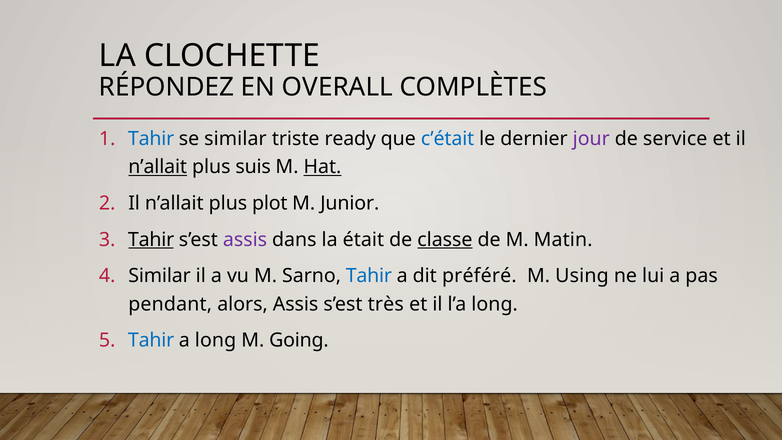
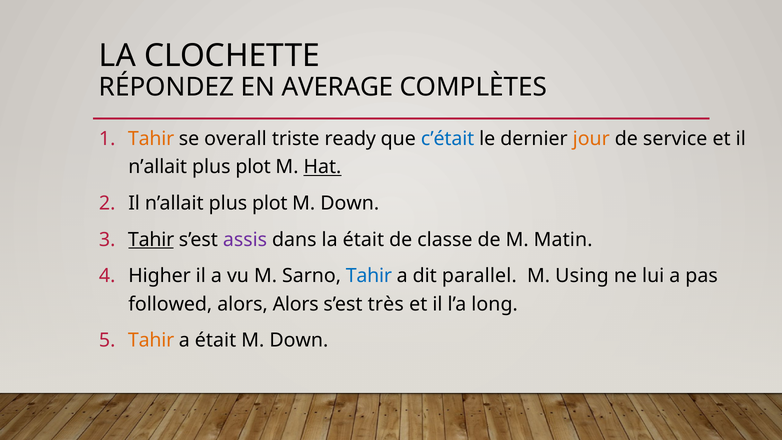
OVERALL: OVERALL -> AVERAGE
Tahir at (151, 139) colour: blue -> orange
se similar: similar -> overall
jour colour: purple -> orange
n’allait at (158, 167) underline: present -> none
suis at (253, 167): suis -> plot
Junior at (350, 203): Junior -> Down
classe underline: present -> none
Similar at (160, 276): Similar -> Higher
préféré: préféré -> parallel
pendant: pendant -> followed
alors Assis: Assis -> Alors
Tahir at (151, 340) colour: blue -> orange
a long: long -> était
Going at (299, 340): Going -> Down
